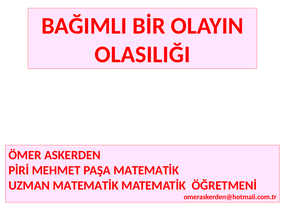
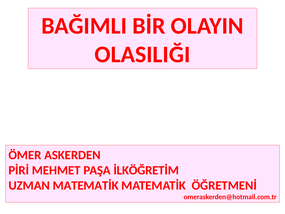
PAŞA MATEMATİK: MATEMATİK -> İLKÖĞRETİM
